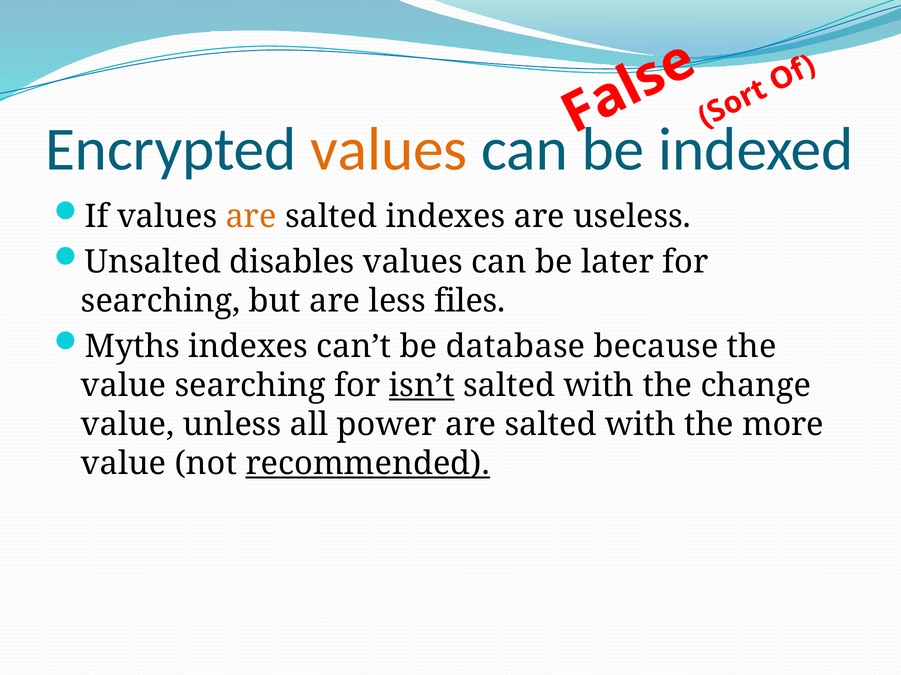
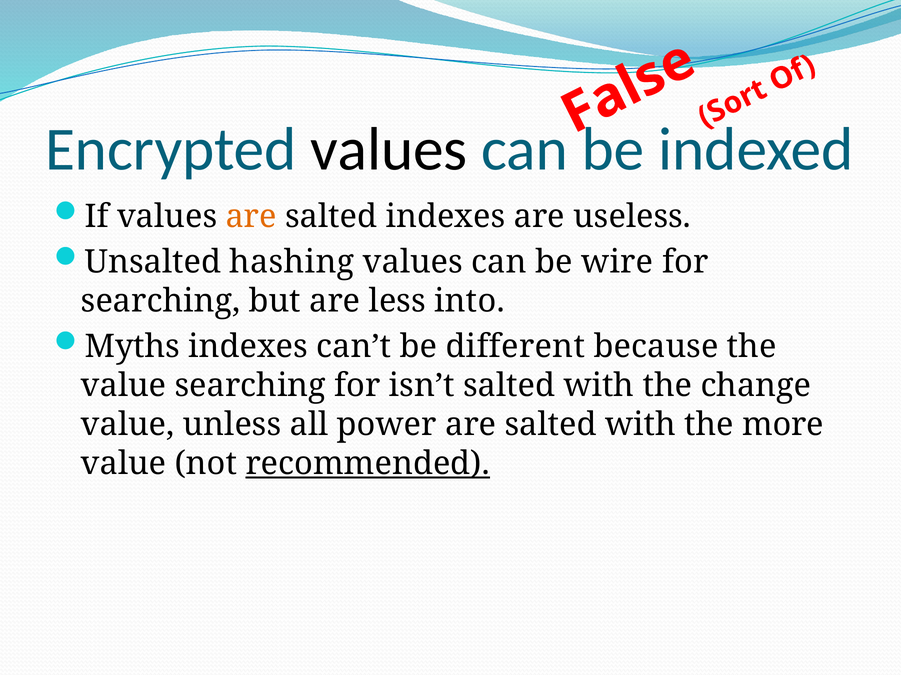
values at (389, 149) colour: orange -> black
disables: disables -> hashing
later: later -> wire
files: files -> into
database: database -> different
isn’t underline: present -> none
